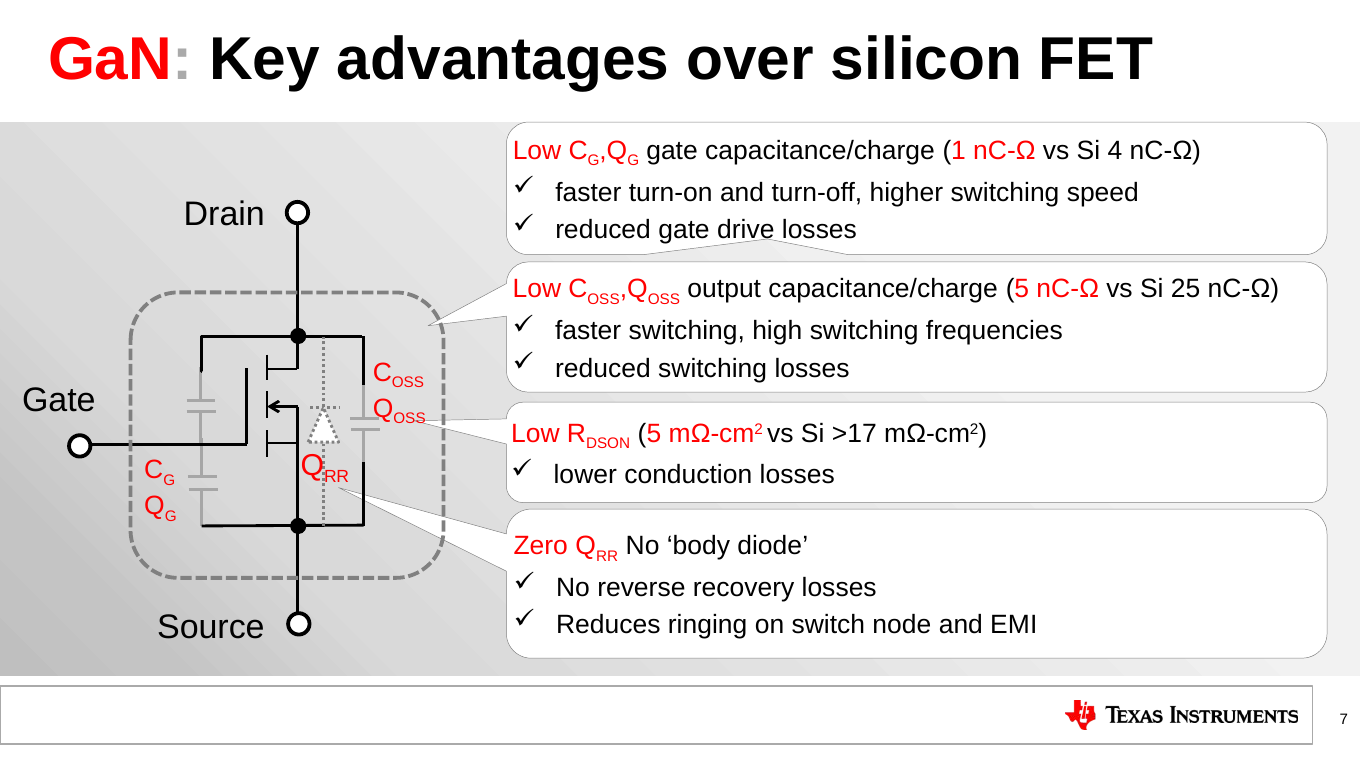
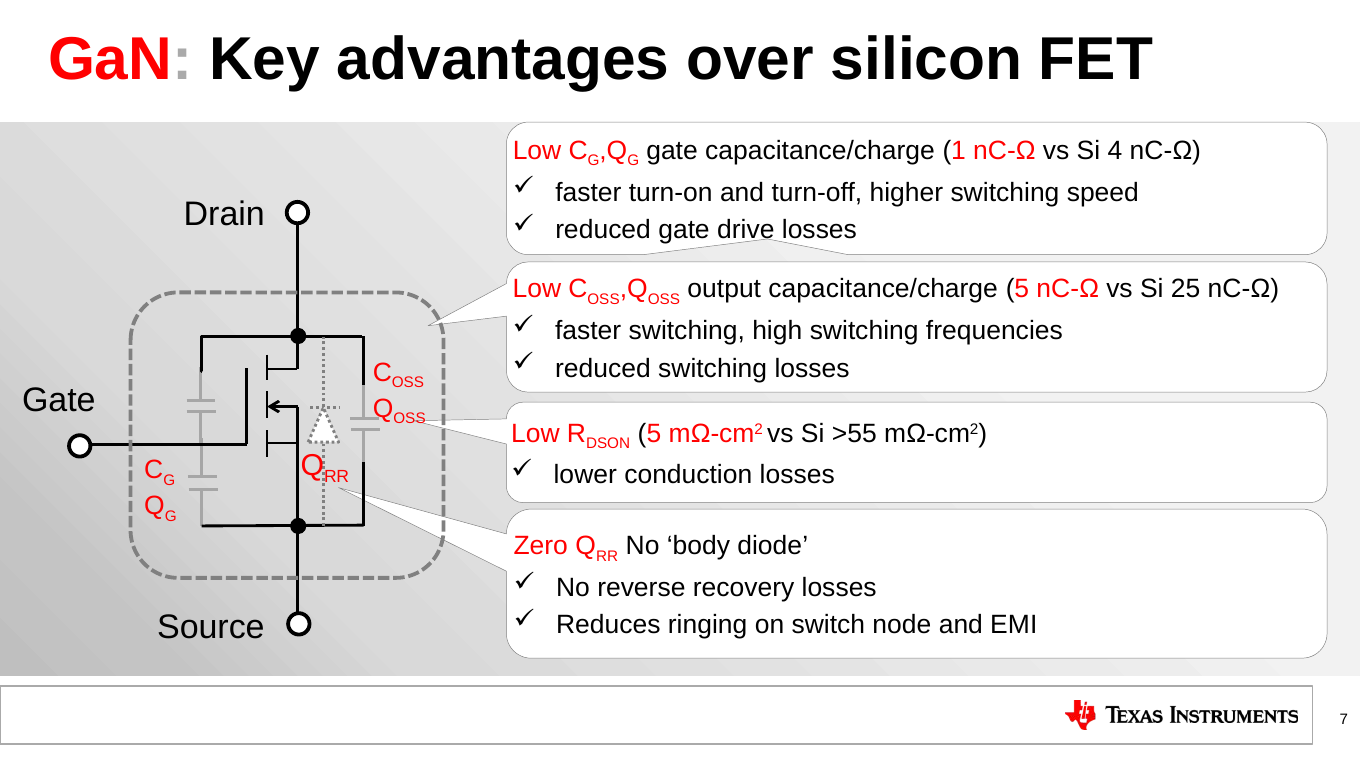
>17: >17 -> >55
